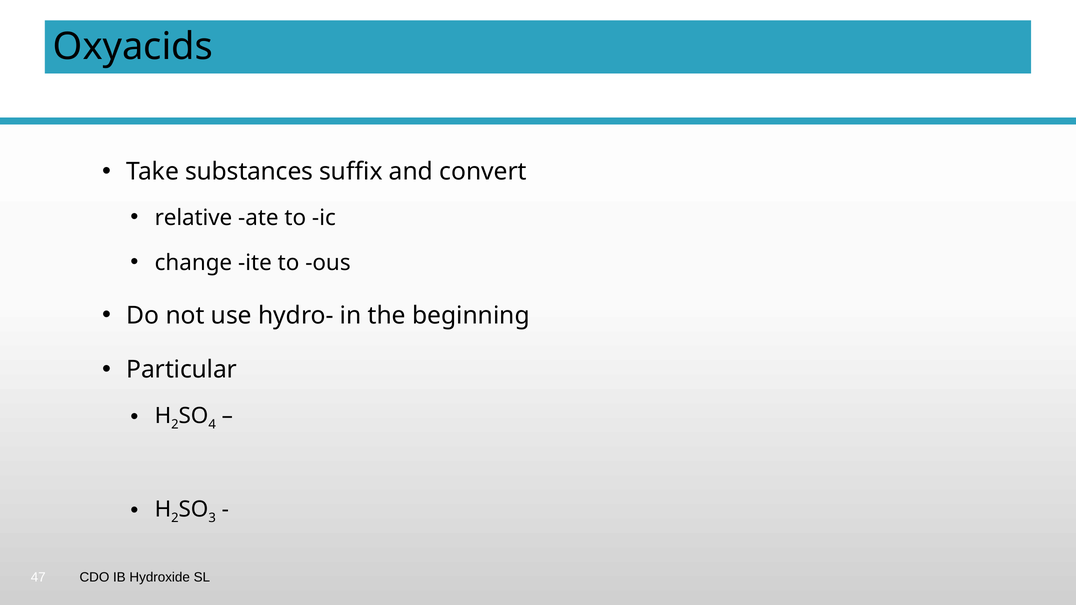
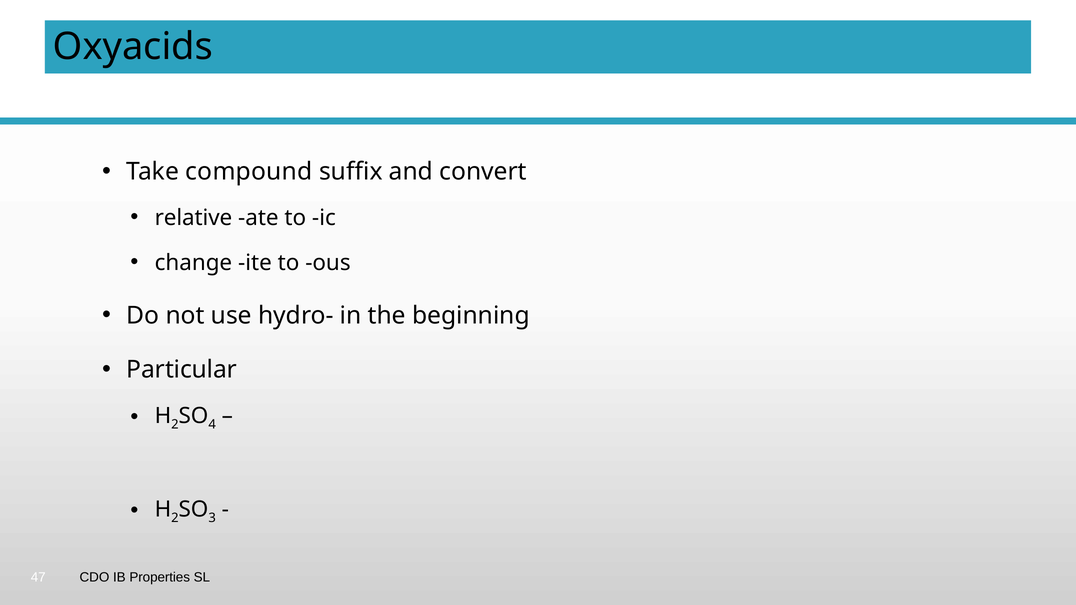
substances: substances -> compound
Hydroxide: Hydroxide -> Properties
